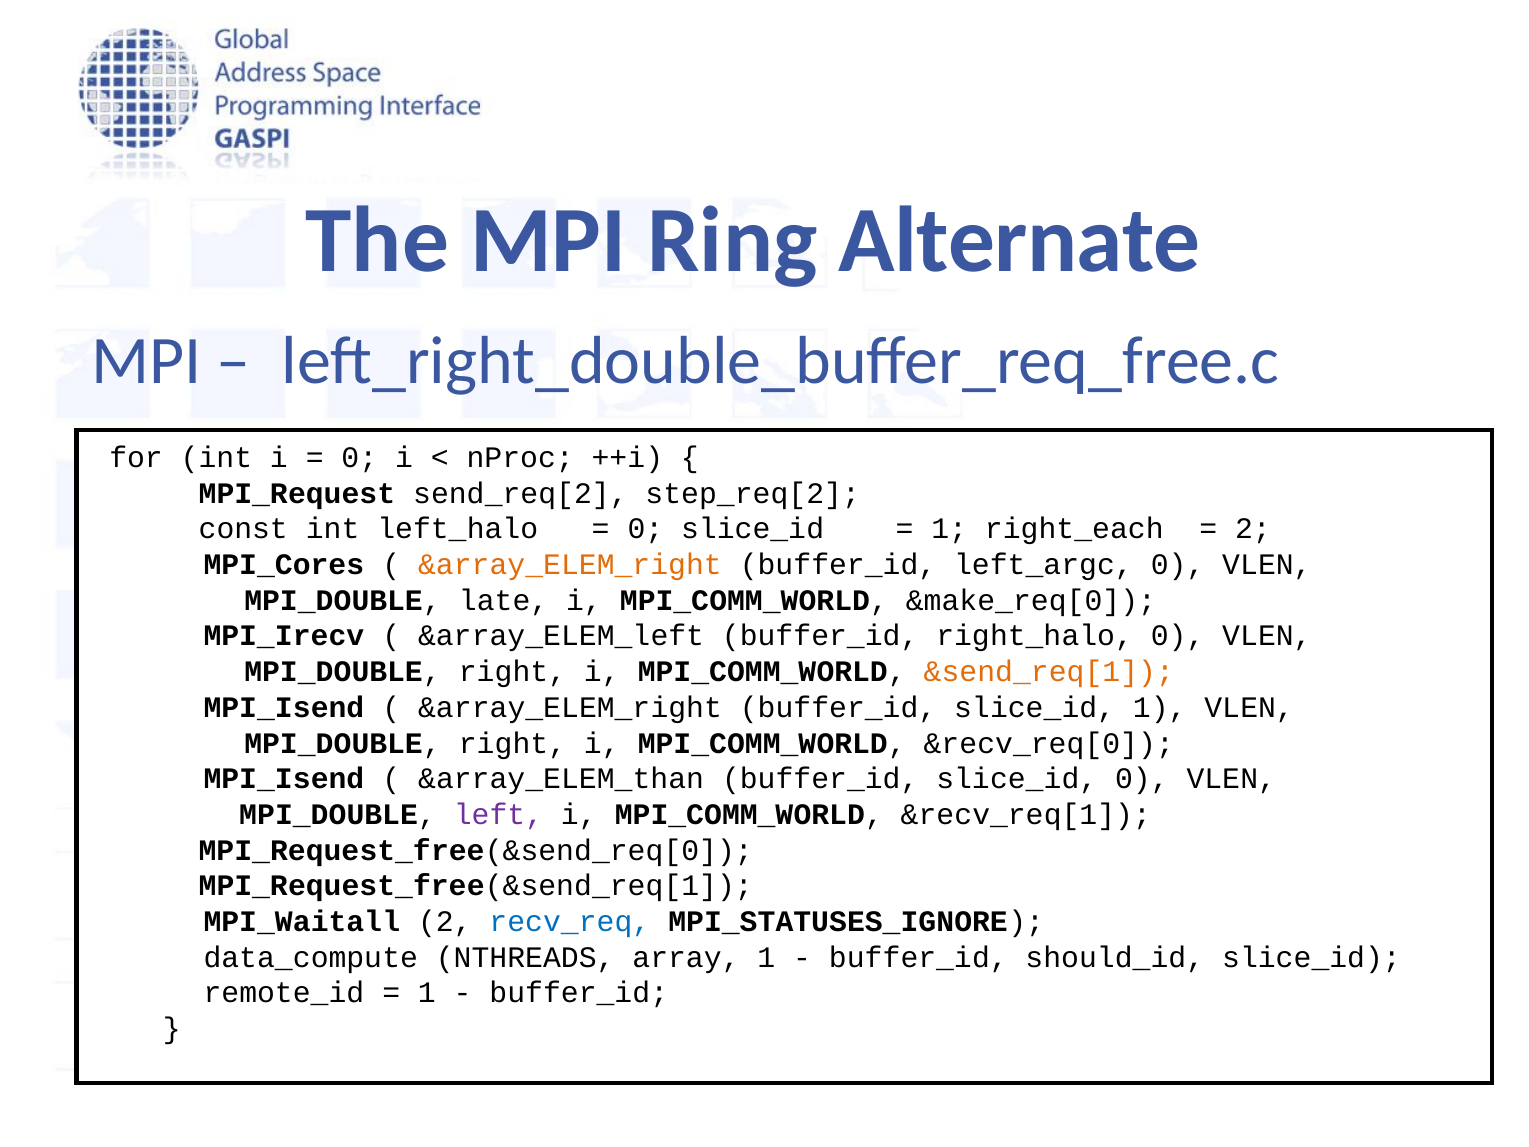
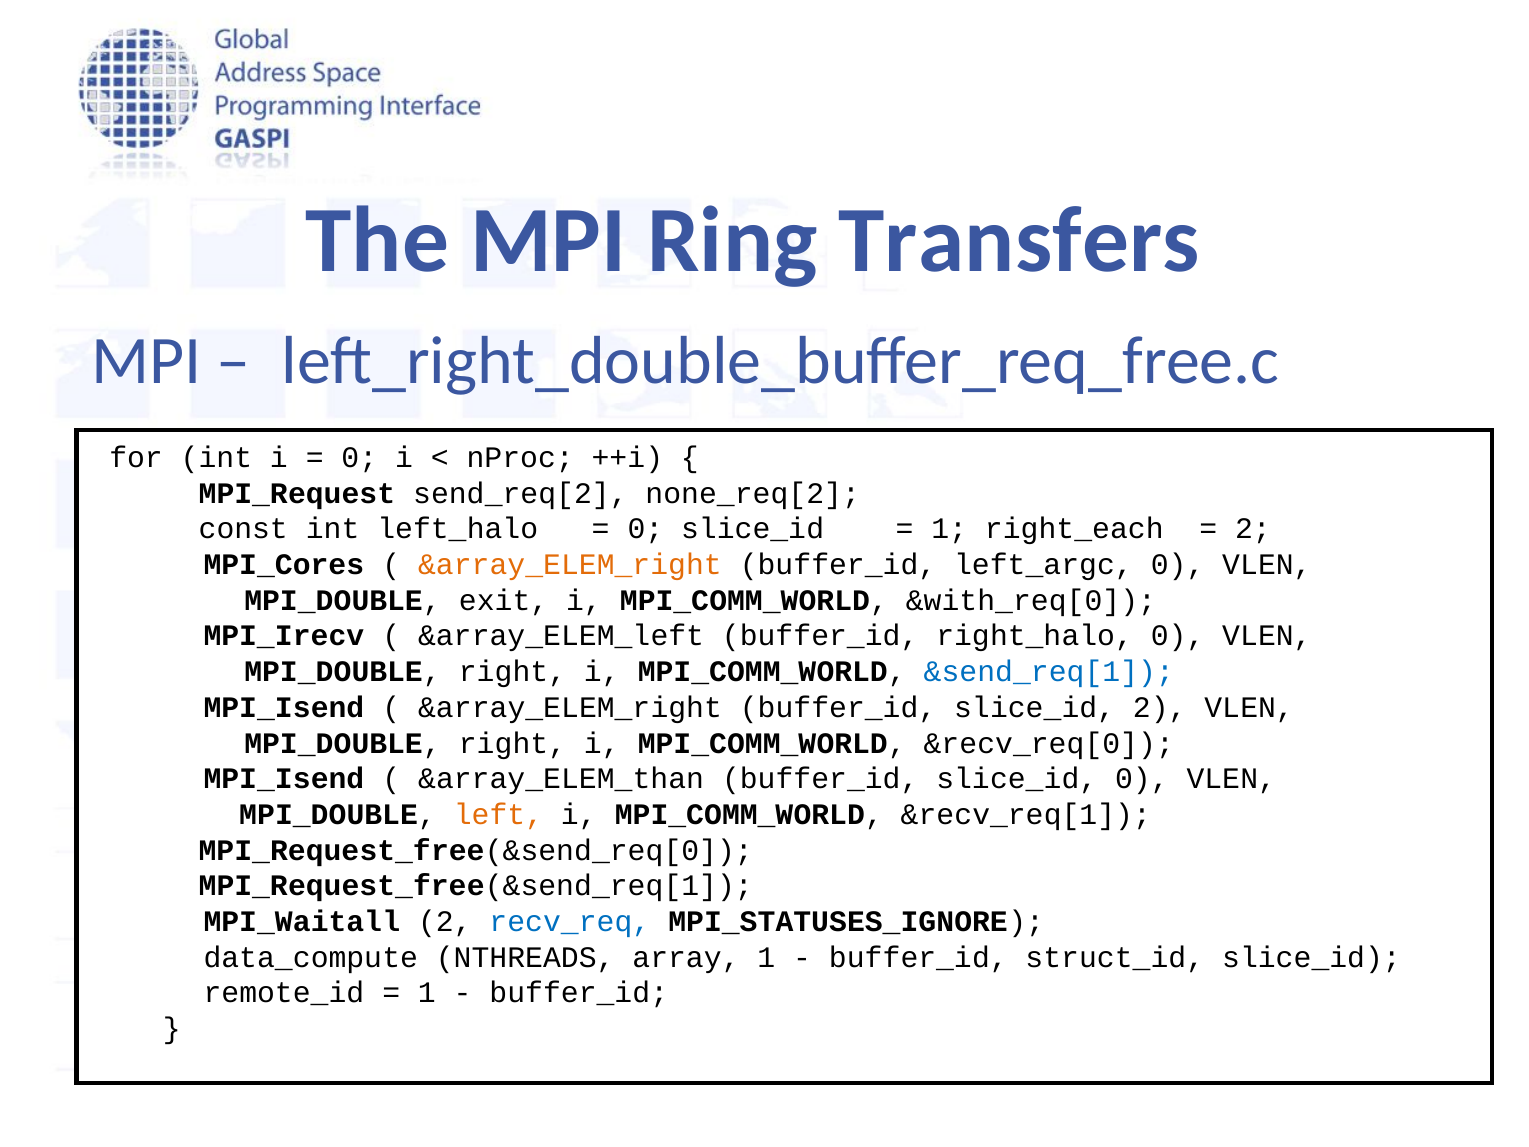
Alternate: Alternate -> Transfers
step_req[2: step_req[2 -> none_req[2
late: late -> exit
&make_req[0: &make_req[0 -> &with_req[0
&send_req[1 colour: orange -> blue
slice_id 1: 1 -> 2
left colour: purple -> orange
should_id: should_id -> struct_id
